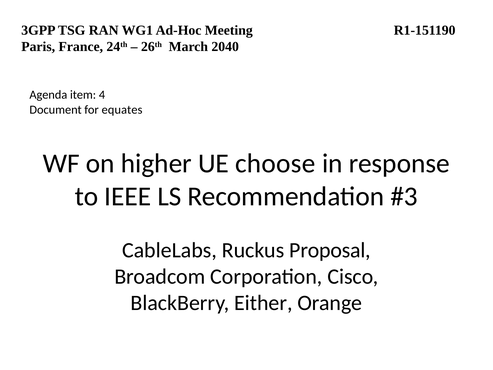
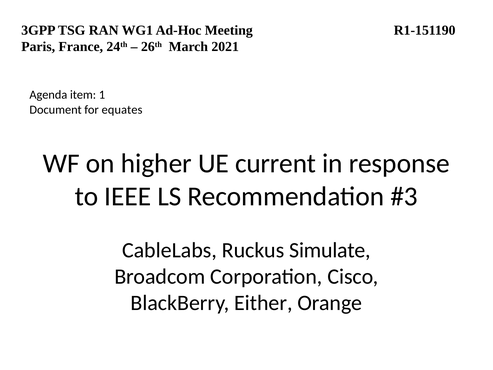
2040: 2040 -> 2021
4: 4 -> 1
choose: choose -> current
Proposal: Proposal -> Simulate
